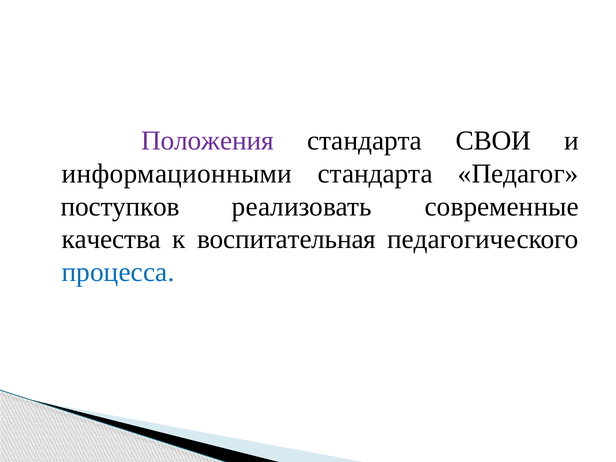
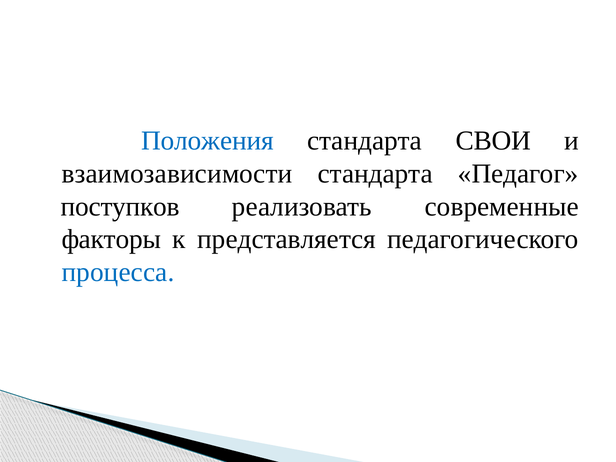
Положения colour: purple -> blue
информационными: информационными -> взаимозависимости
качества: качества -> факторы
воспитательная: воспитательная -> представляется
